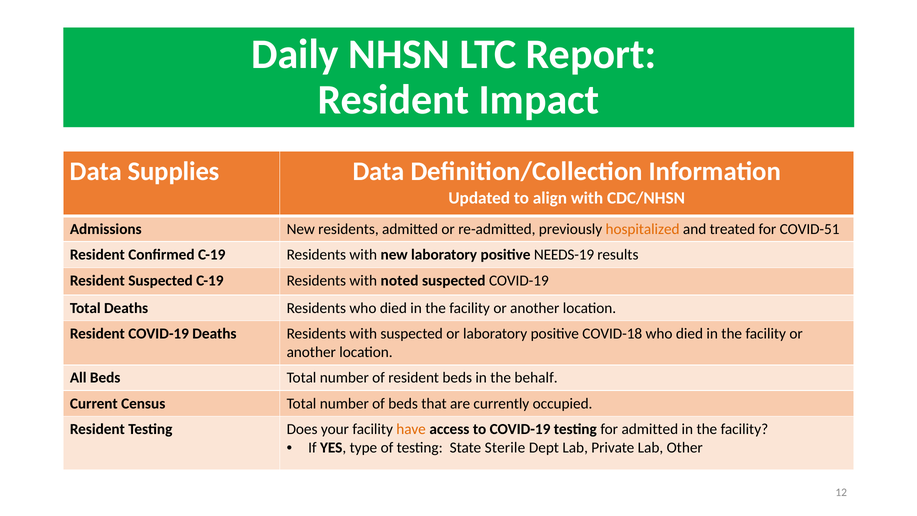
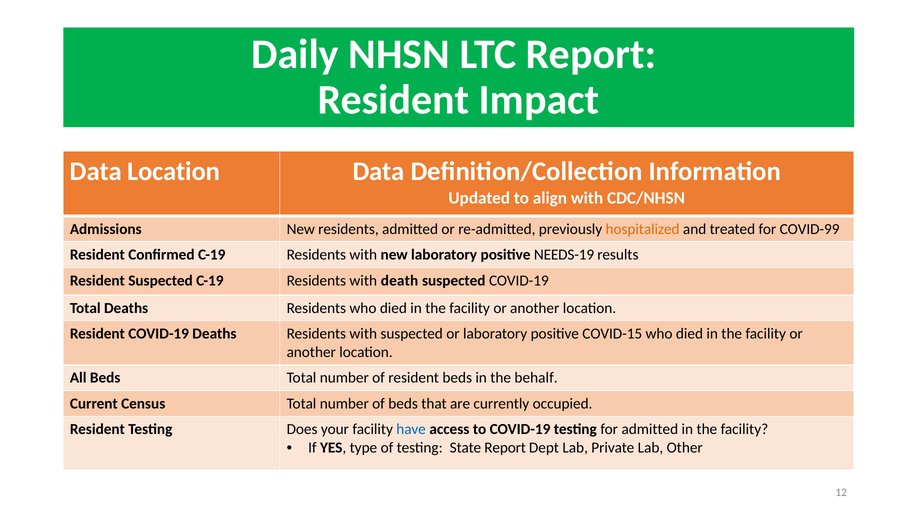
Data Supplies: Supplies -> Location
COVID-51: COVID-51 -> COVID-99
noted: noted -> death
COVID-18: COVID-18 -> COVID-15
have colour: orange -> blue
State Sterile: Sterile -> Report
